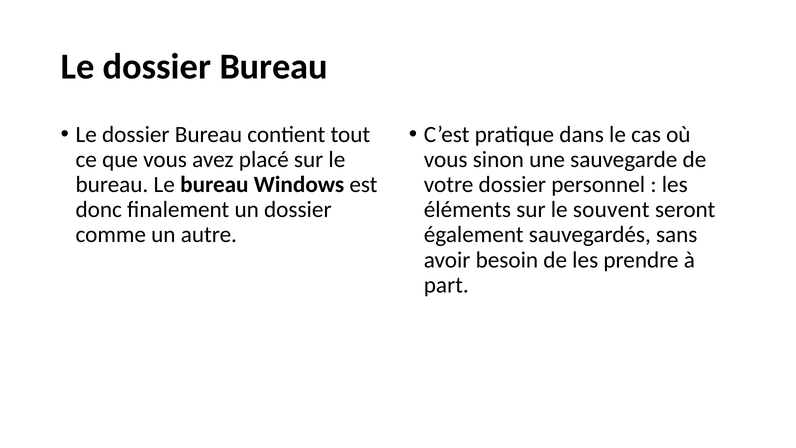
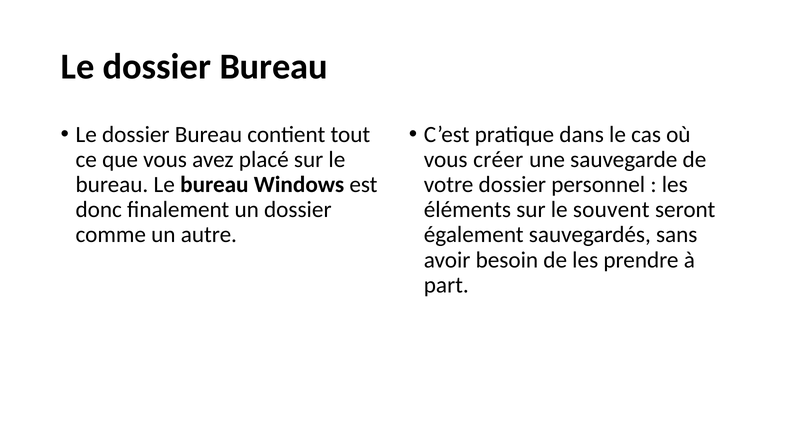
sinon: sinon -> créer
